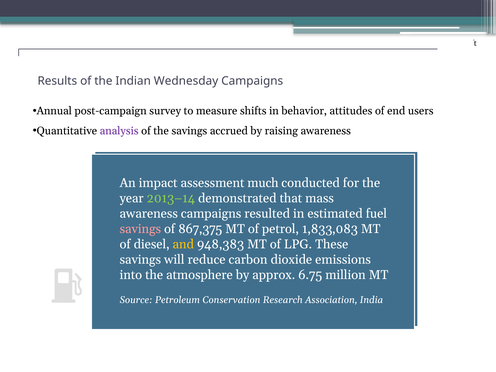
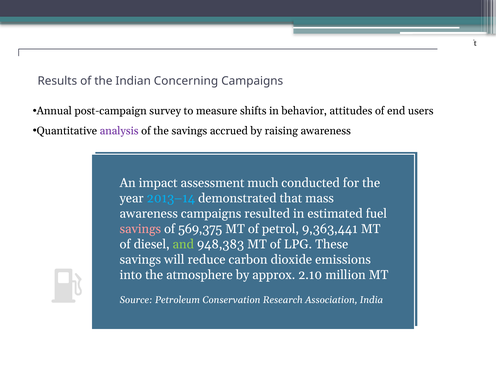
Wednesday: Wednesday -> Concerning
2013–14 colour: light green -> light blue
867,375: 867,375 -> 569,375
1,833,083: 1,833,083 -> 9,363,441
and colour: yellow -> light green
6.75: 6.75 -> 2.10
